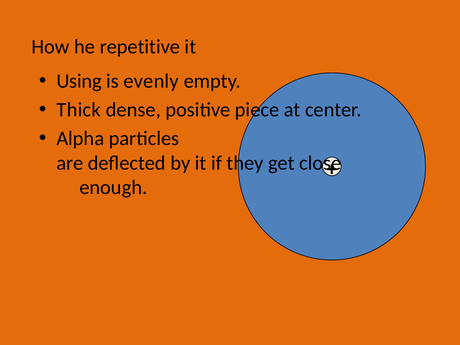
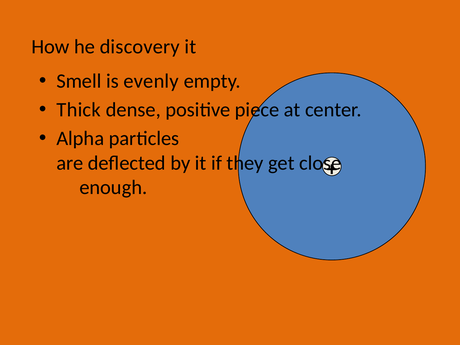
repetitive: repetitive -> discovery
Using: Using -> Smell
